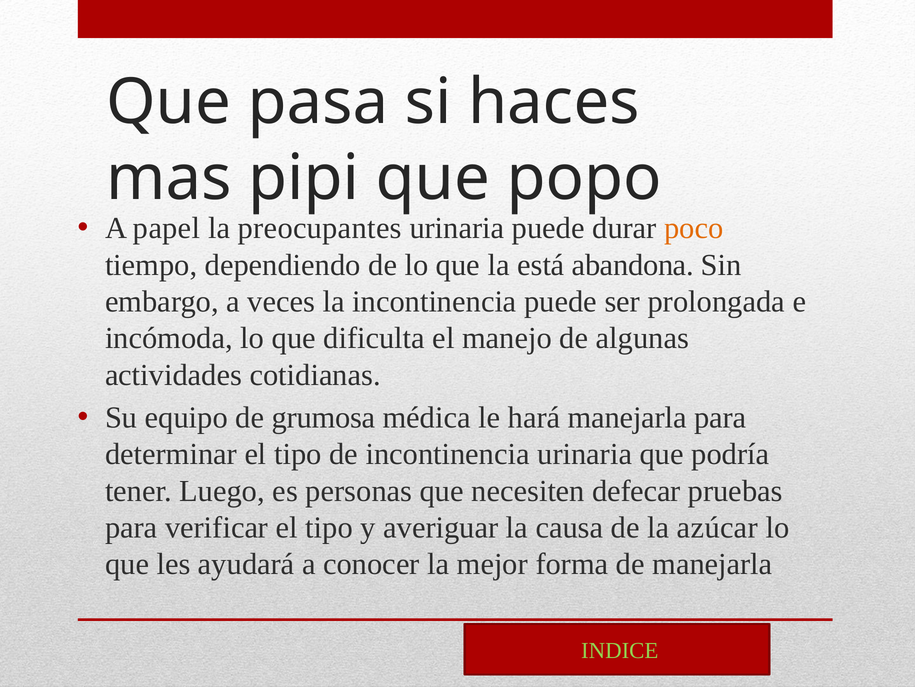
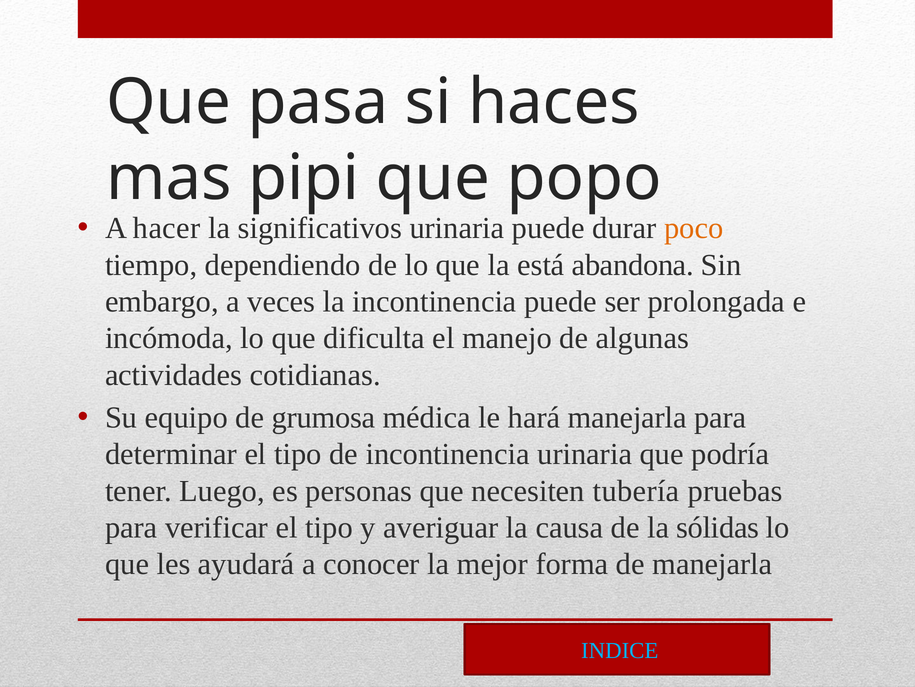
papel: papel -> hacer
preocupantes: preocupantes -> significativos
defecar: defecar -> tubería
azúcar: azúcar -> sólidas
INDICE colour: light green -> light blue
